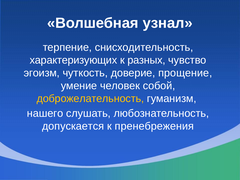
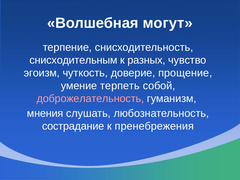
узнал: узнал -> могут
характеризующих: характеризующих -> снисходительным
человек: человек -> терпеть
доброжелательность colour: yellow -> pink
нашего: нашего -> мнения
допускается: допускается -> сострадание
